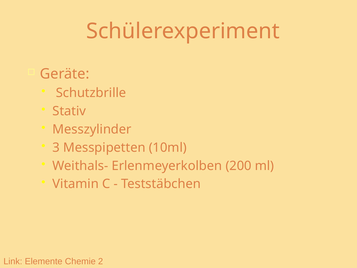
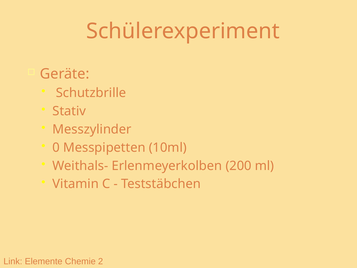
3: 3 -> 0
